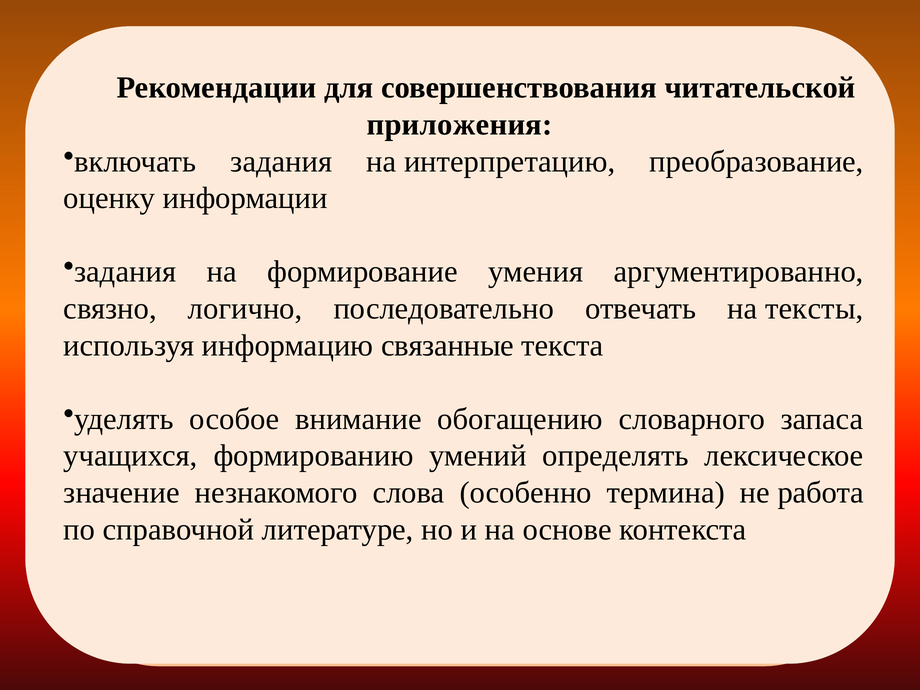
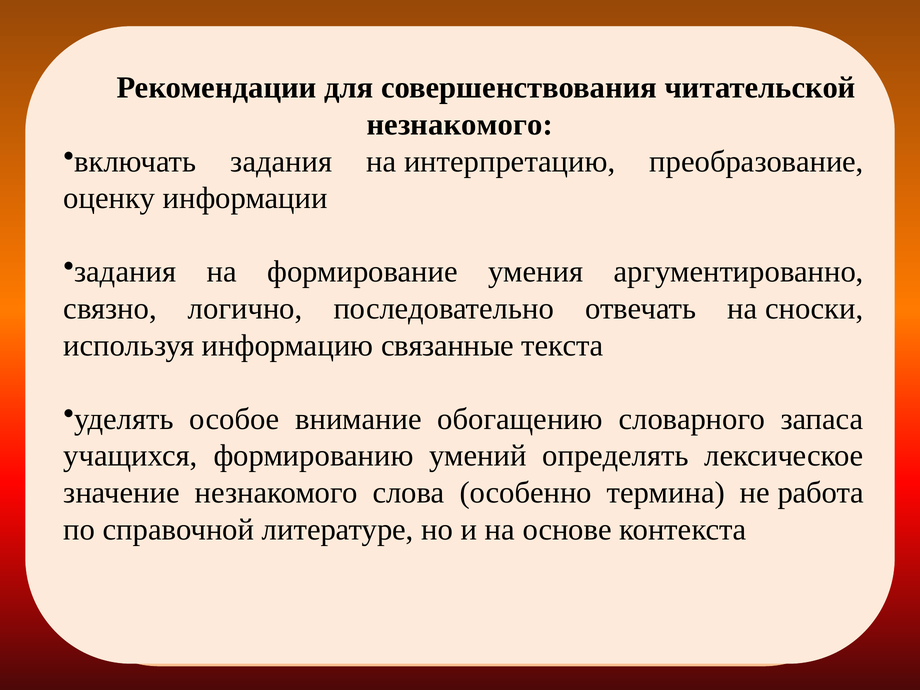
приложения at (460, 125): приложения -> незнакомого
тексты: тексты -> сноски
